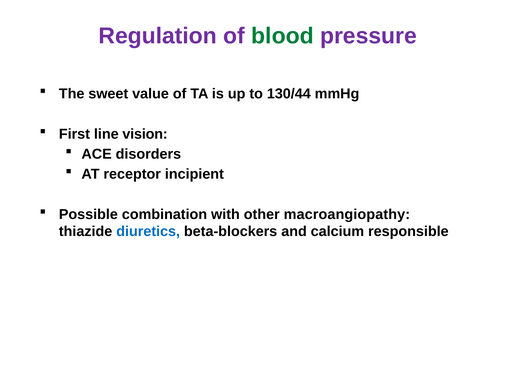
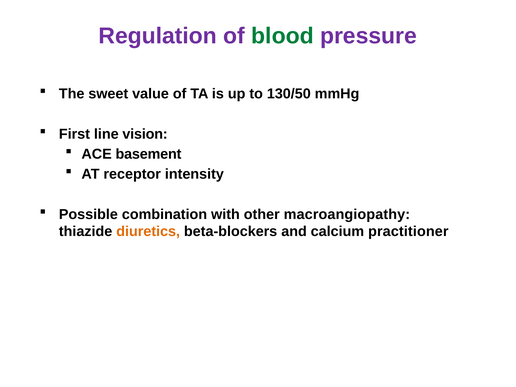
130/44: 130/44 -> 130/50
disorders: disorders -> basement
incipient: incipient -> intensity
diuretics colour: blue -> orange
responsible: responsible -> practitioner
